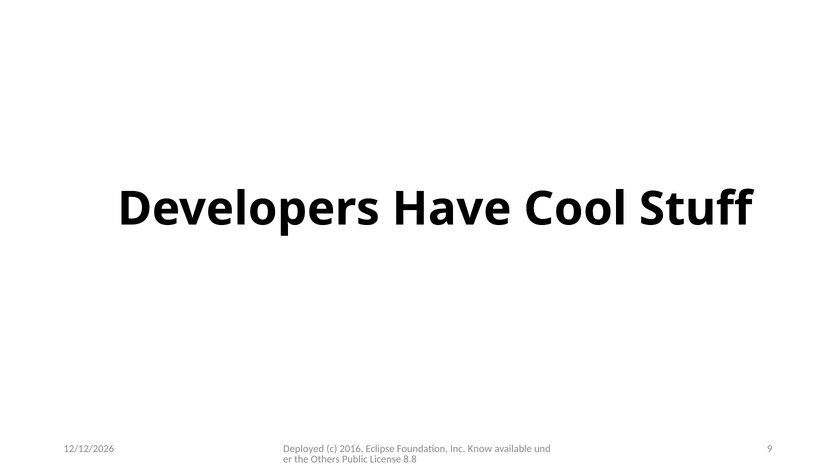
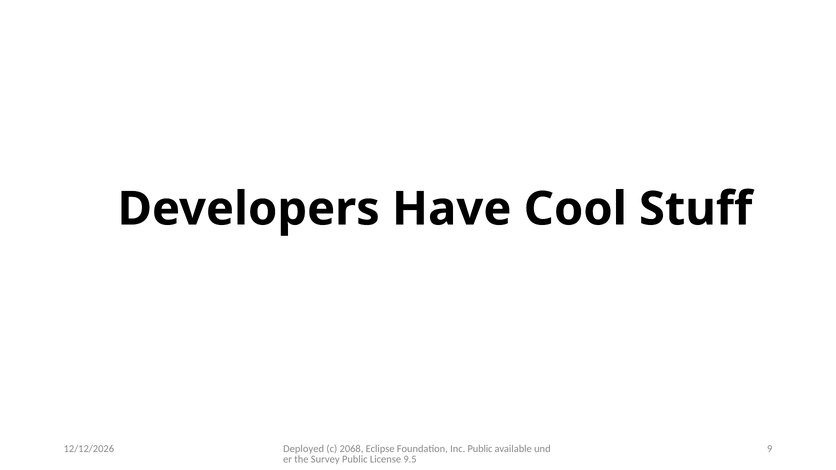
2016: 2016 -> 2068
Inc Know: Know -> Public
Others: Others -> Survey
8.8: 8.8 -> 9.5
